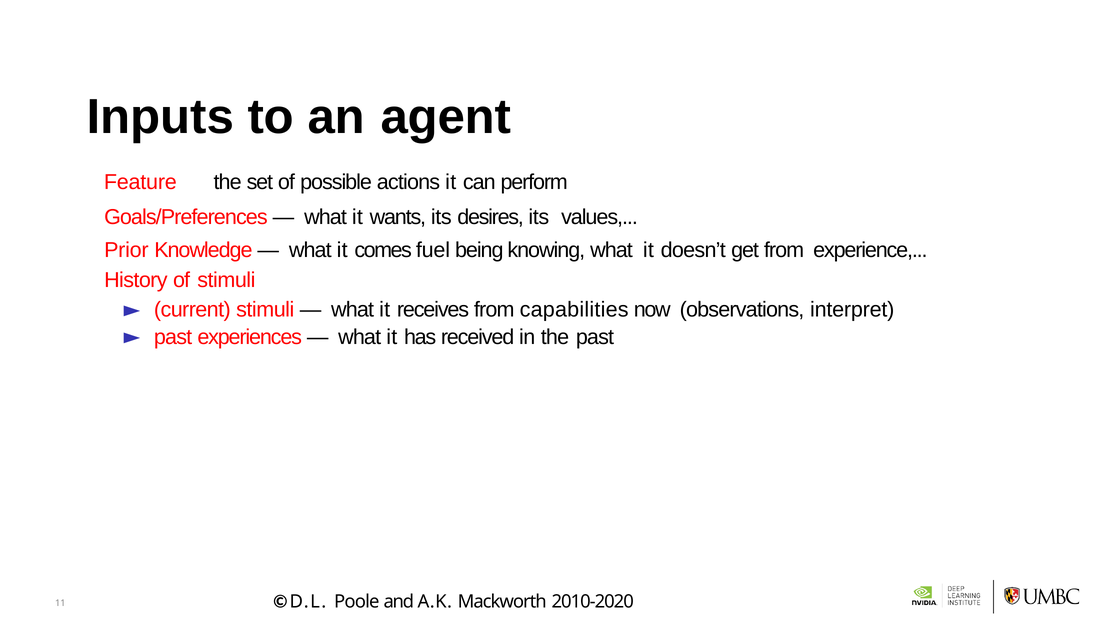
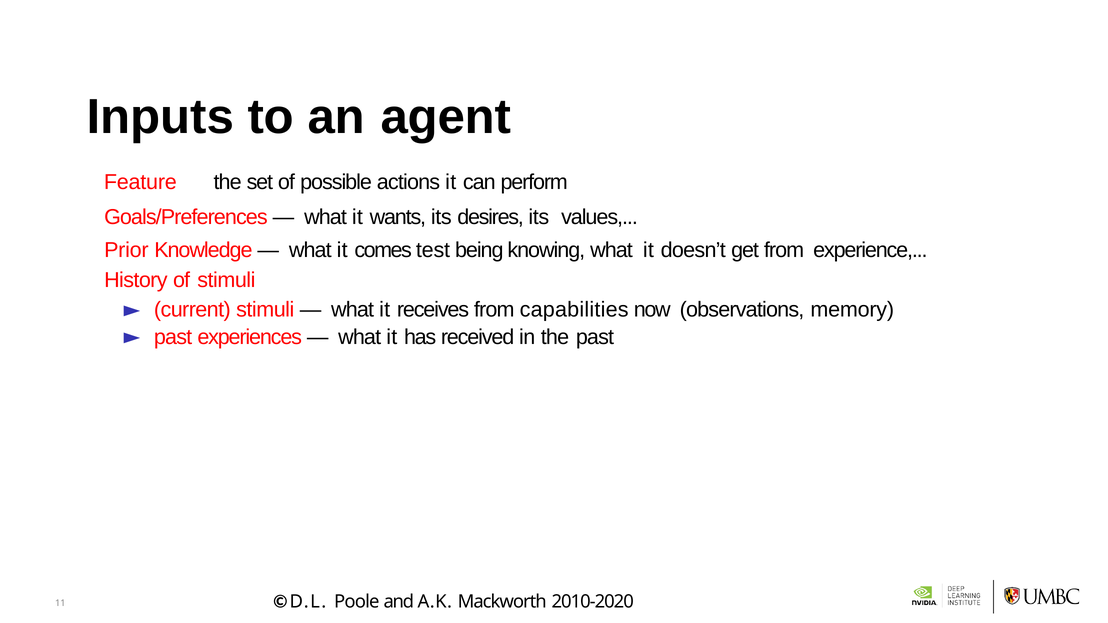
fuel: fuel -> test
interpret: interpret -> memory
